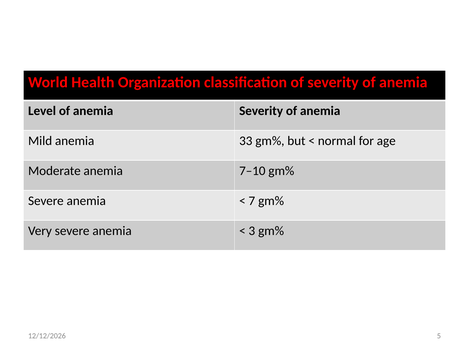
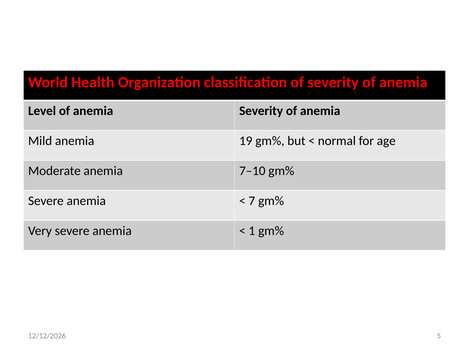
33: 33 -> 19
3: 3 -> 1
